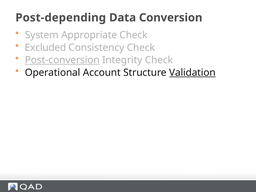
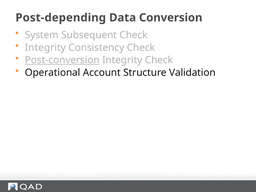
Appropriate: Appropriate -> Subsequent
Excluded at (45, 48): Excluded -> Integrity
Validation underline: present -> none
